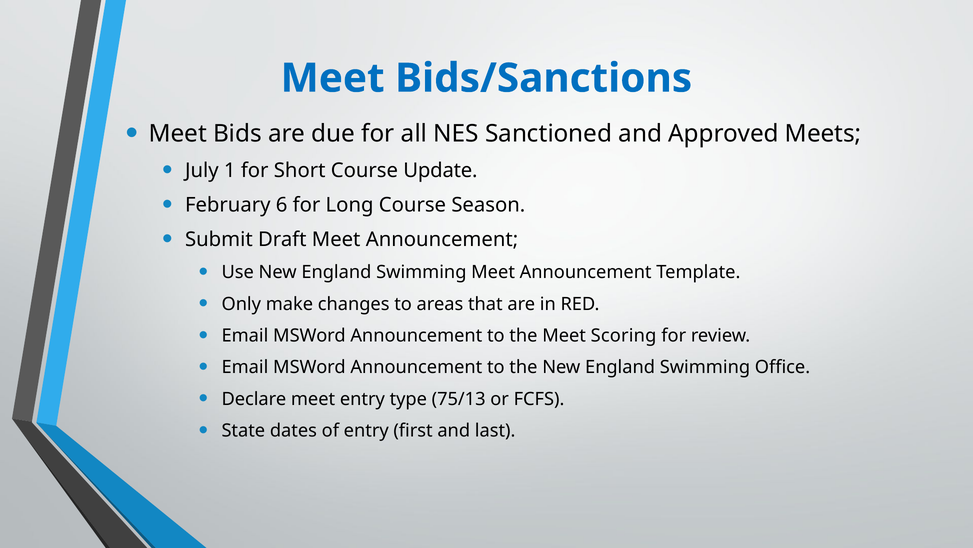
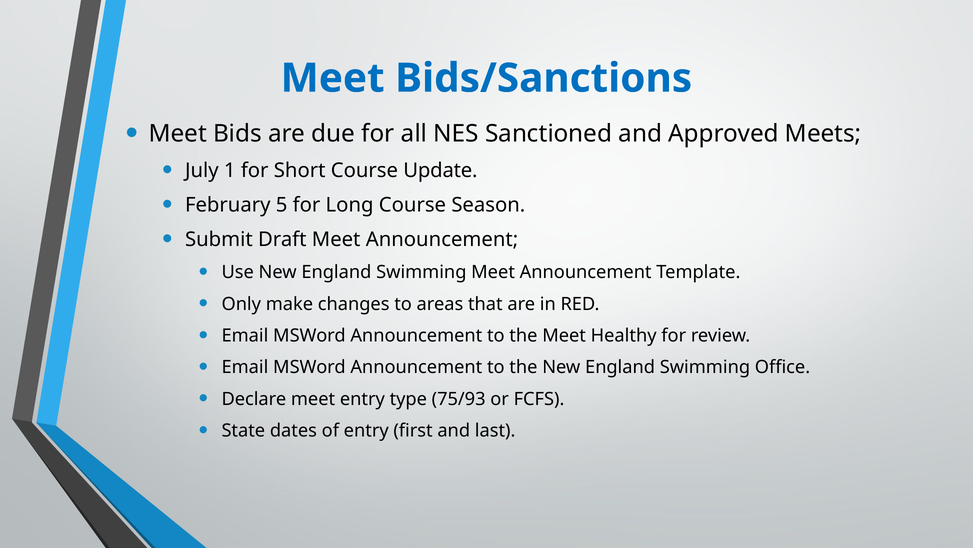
6: 6 -> 5
Scoring: Scoring -> Healthy
75/13: 75/13 -> 75/93
